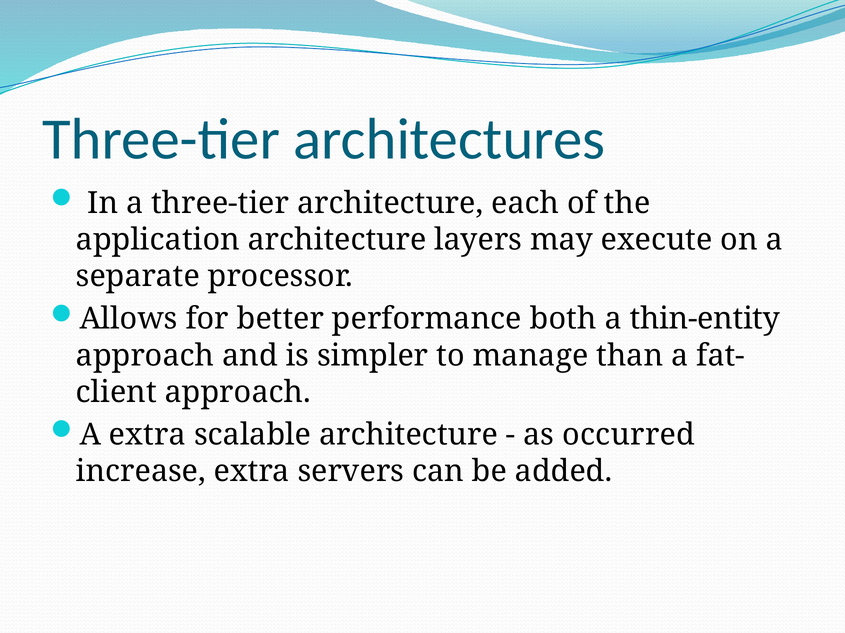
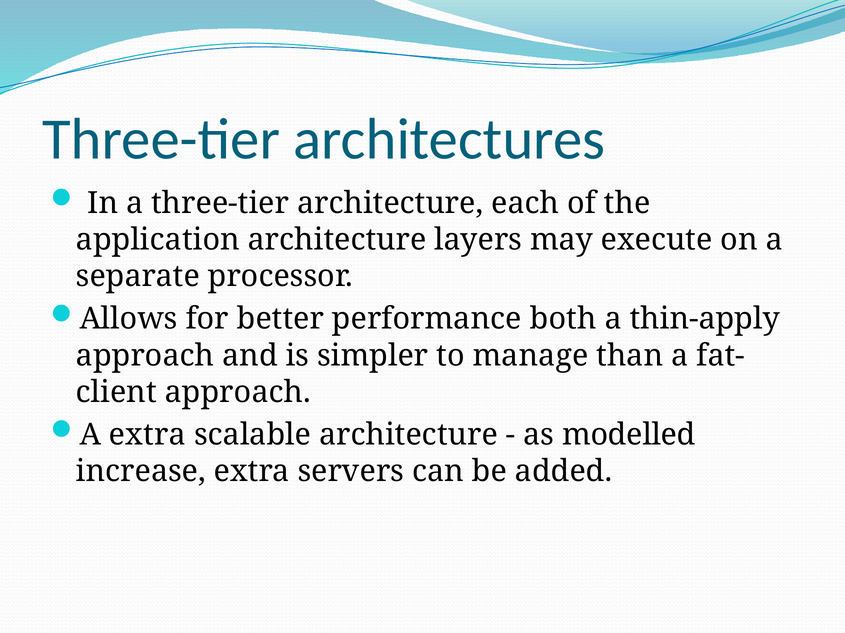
thin-entity: thin-entity -> thin-apply
occurred: occurred -> modelled
